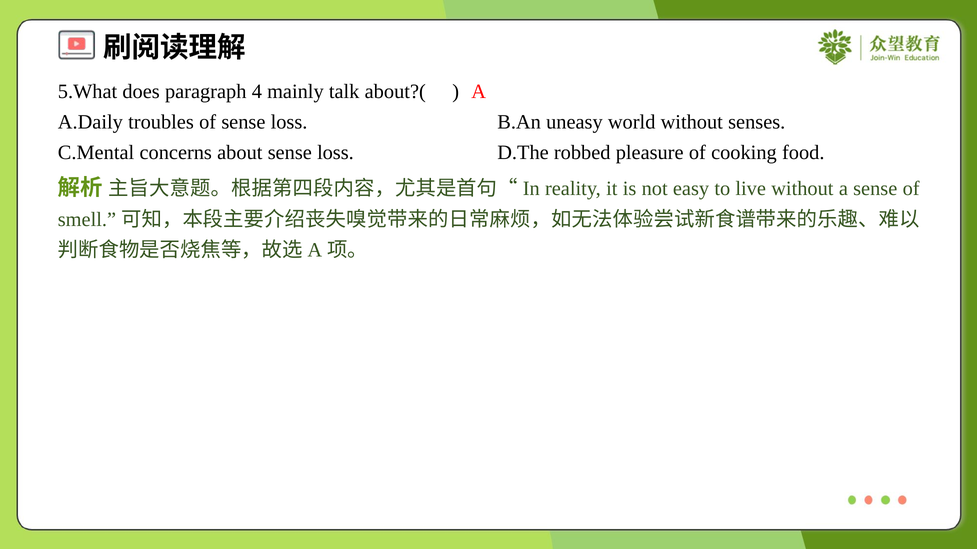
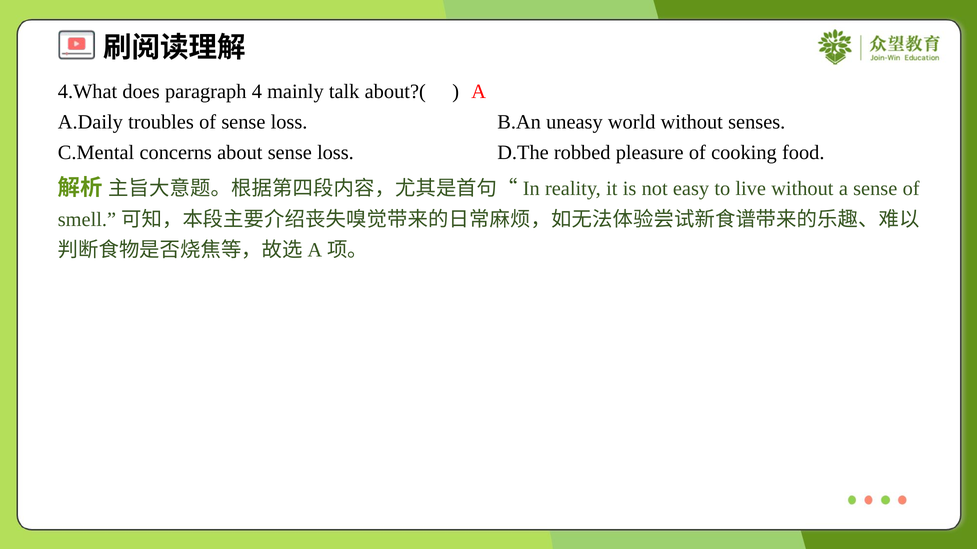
5.What: 5.What -> 4.What
